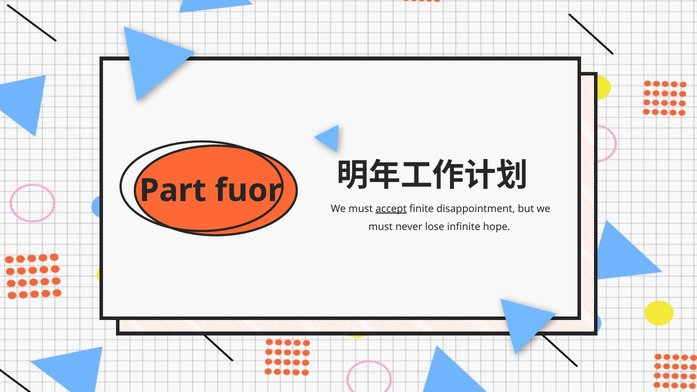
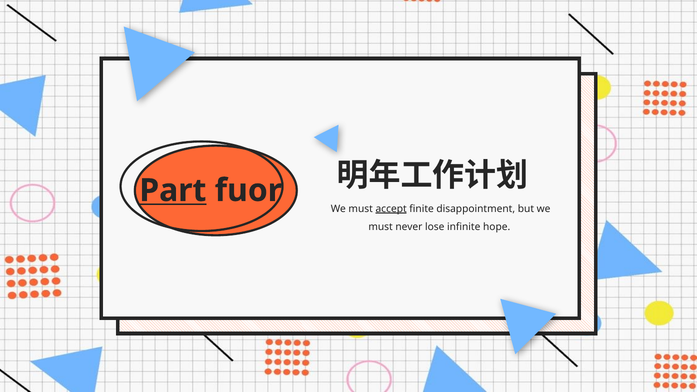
Part underline: none -> present
